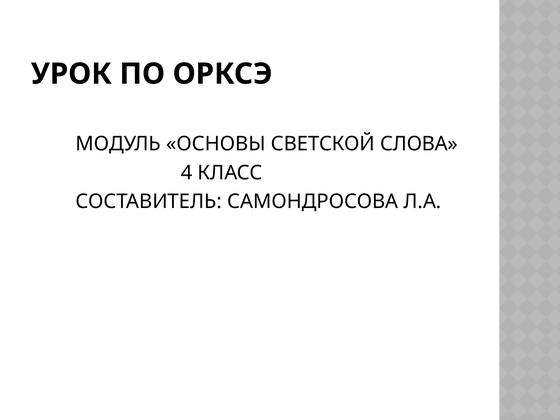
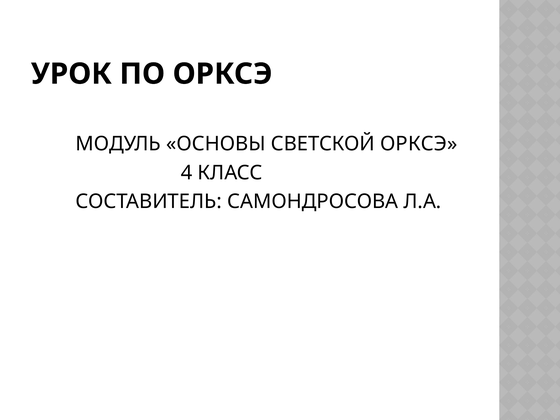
СВЕТСКОЙ СЛОВА: СЛОВА -> ОРКСЭ
